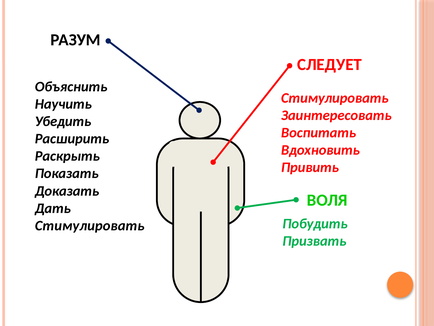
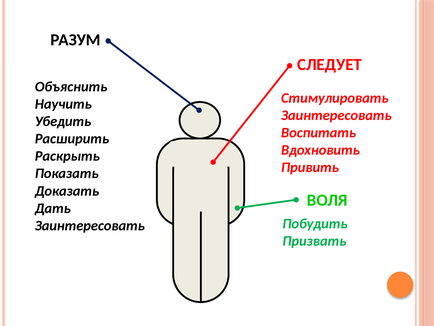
Стимулировать at (90, 225): Стимулировать -> Заинтересовать
